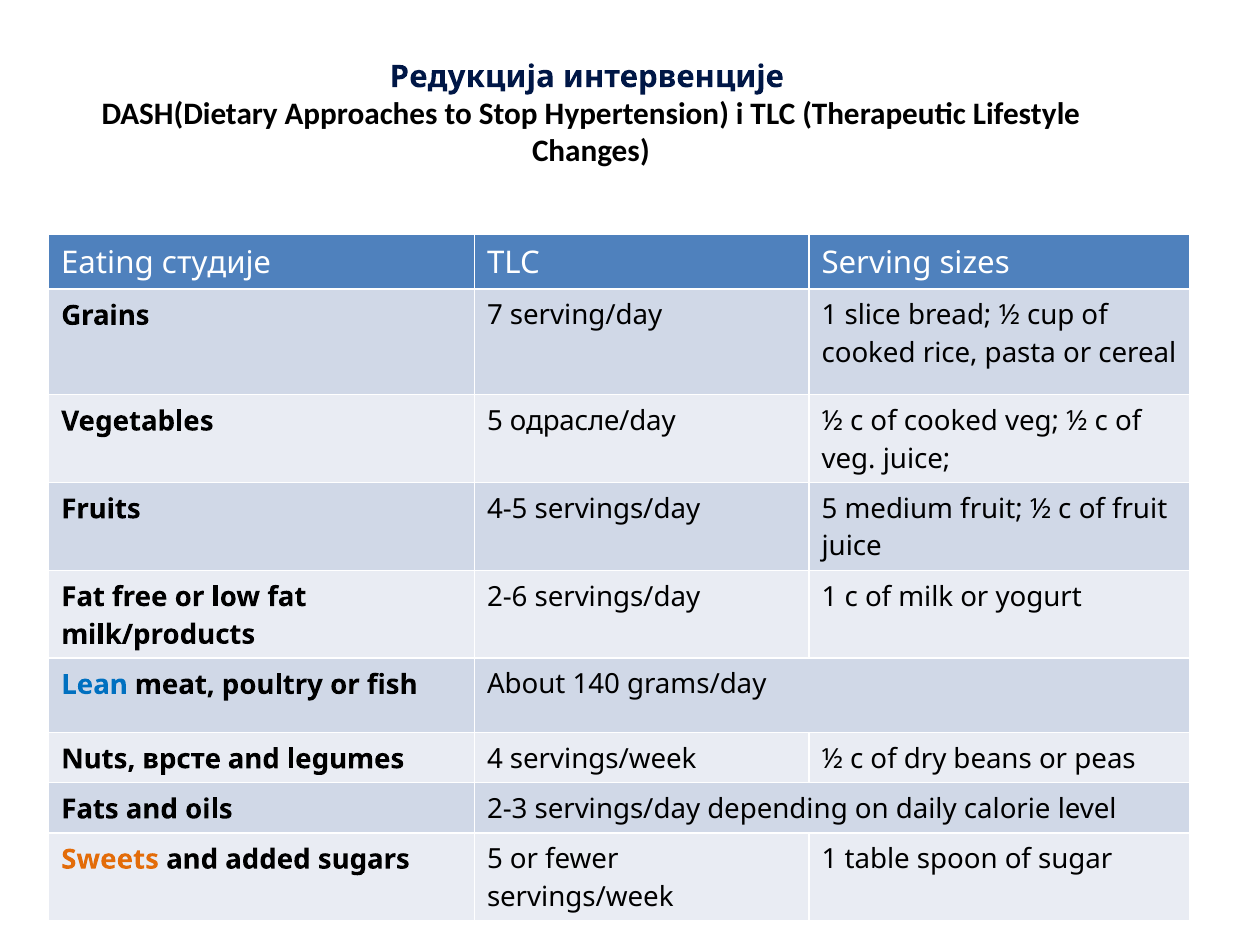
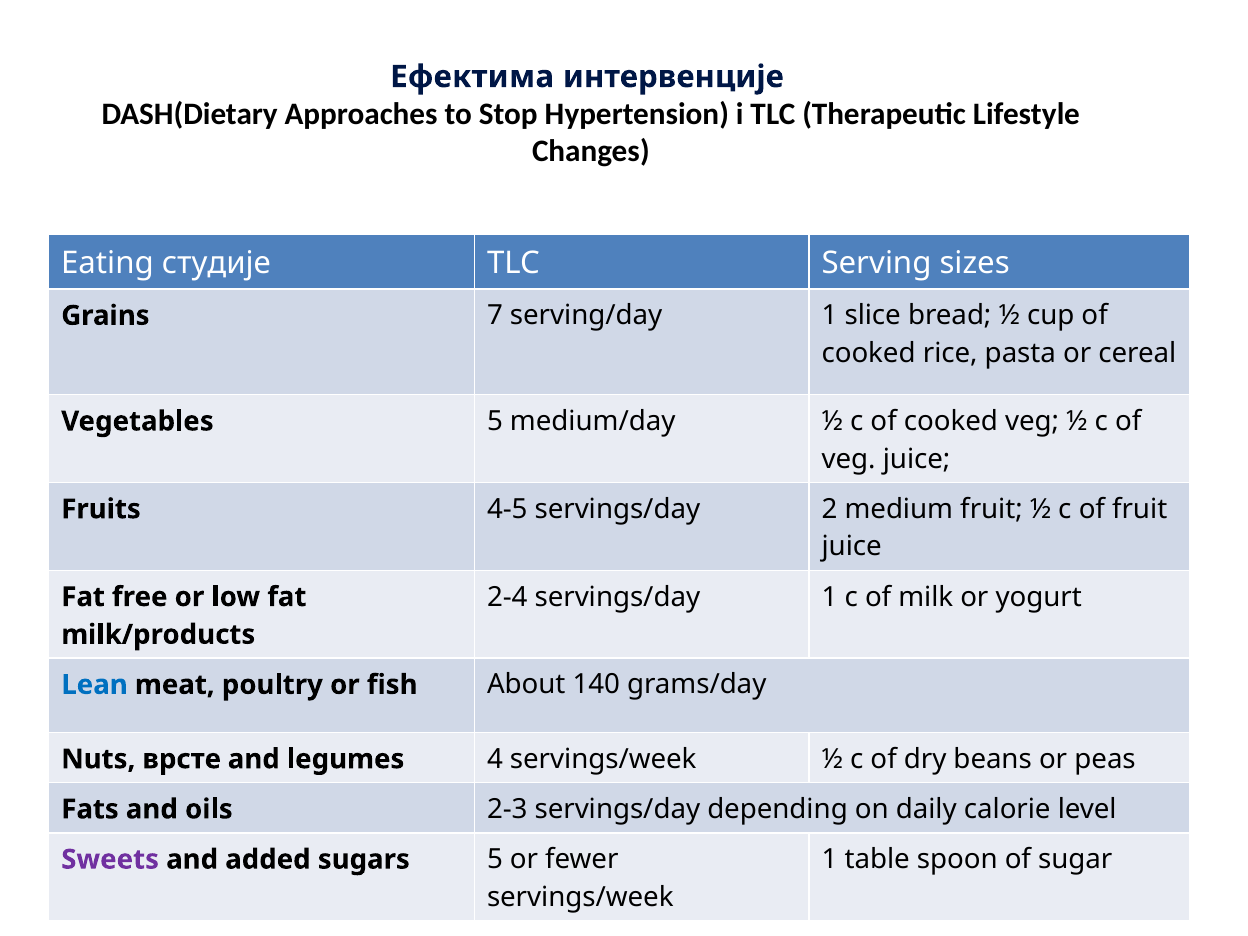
Редукција: Редукција -> Ефектима
одрасле/day: одрасле/day -> medium/day
servings/day 5: 5 -> 2
2-6: 2-6 -> 2-4
Sweets colour: orange -> purple
